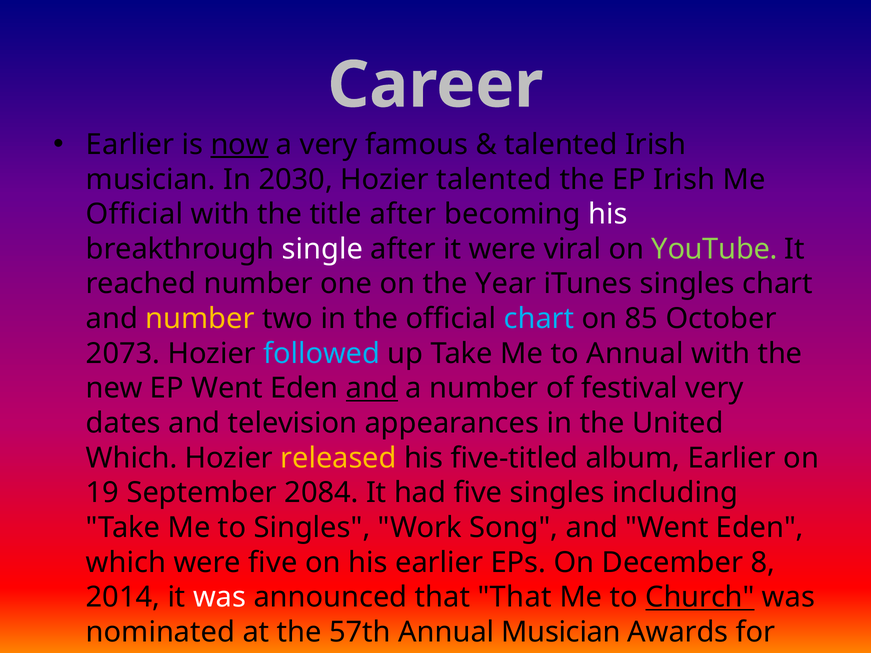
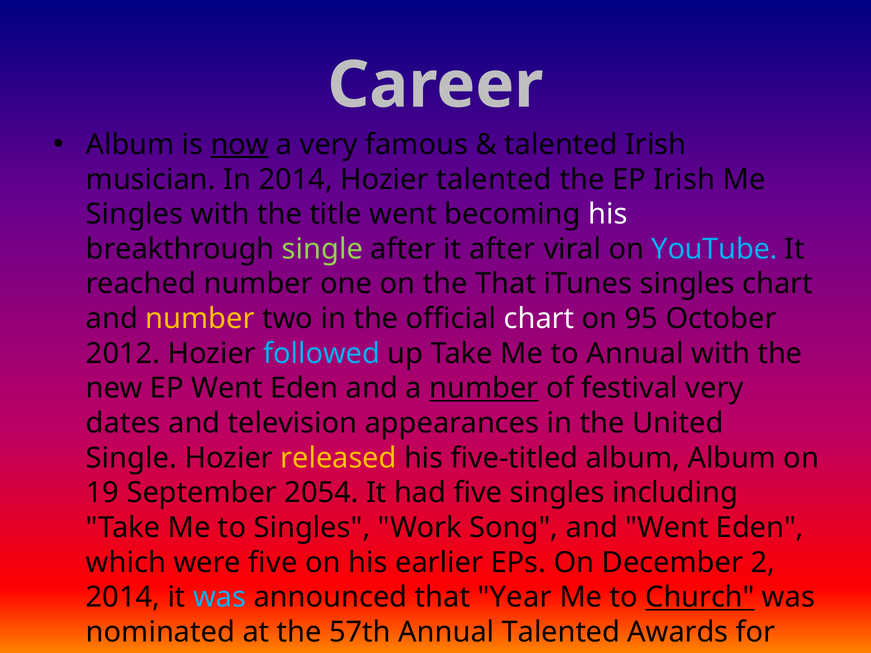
Earlier at (130, 145): Earlier -> Album
In 2030: 2030 -> 2014
Official at (135, 214): Official -> Singles
title after: after -> went
single at (322, 249) colour: white -> light green
it were: were -> after
YouTube colour: light green -> light blue
on the Year: Year -> That
chart at (539, 319) colour: light blue -> white
85: 85 -> 95
2073: 2073 -> 2012
and at (372, 389) underline: present -> none
number at (484, 389) underline: none -> present
Which at (132, 458): Which -> Single
album Earlier: Earlier -> Album
2084: 2084 -> 2054
8: 8 -> 2
was at (220, 598) colour: white -> light blue
that That: That -> Year
Annual Musician: Musician -> Talented
